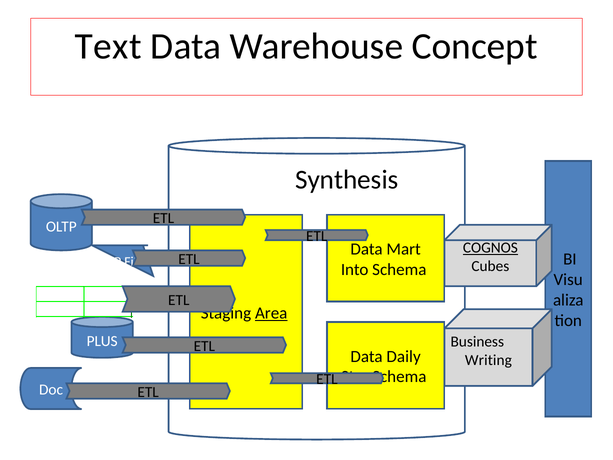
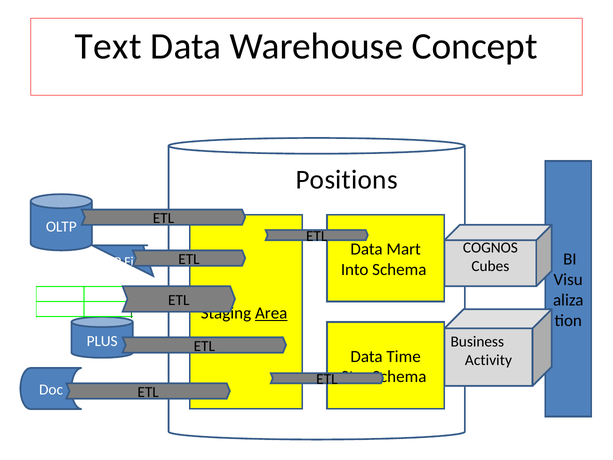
Synthesis: Synthesis -> Positions
COGNOS underline: present -> none
Daily: Daily -> Time
Writing: Writing -> Activity
